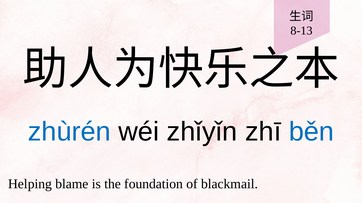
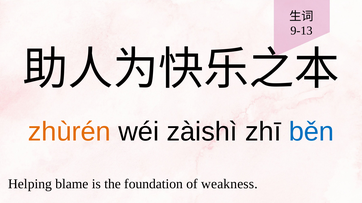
8-13: 8-13 -> 9-13
zhùrén colour: blue -> orange
zhǐyǐn: zhǐyǐn -> zàishì
blackmail: blackmail -> weakness
